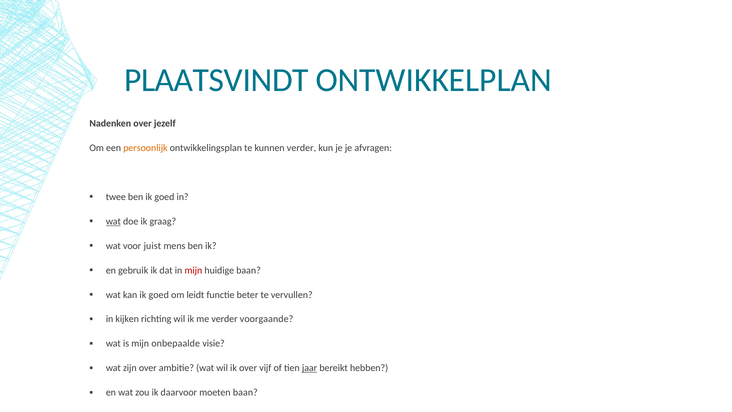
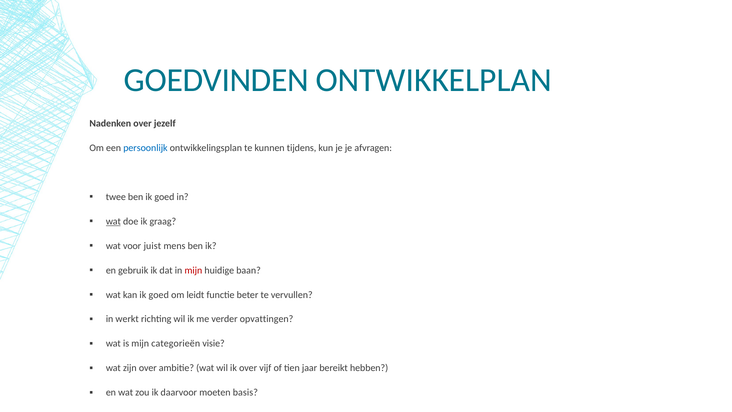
PLAATSVINDT: PLAATSVINDT -> GOEDVINDEN
persoonlijk colour: orange -> blue
kunnen verder: verder -> tijdens
kijken: kijken -> werkt
voorgaande: voorgaande -> opvattingen
onbepaalde: onbepaalde -> categorieën
jaar underline: present -> none
moeten baan: baan -> basis
